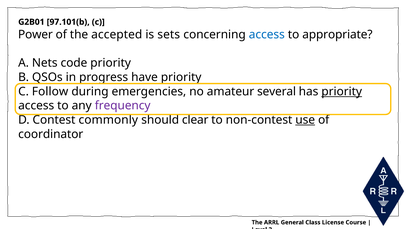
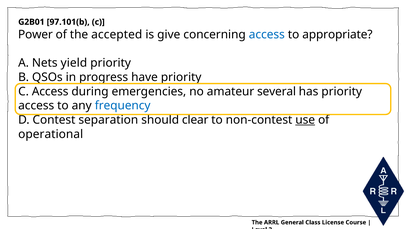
sets: sets -> give
code: code -> yield
C Follow: Follow -> Access
priority at (342, 91) underline: present -> none
frequency colour: purple -> blue
commonly: commonly -> separation
coordinator: coordinator -> operational
